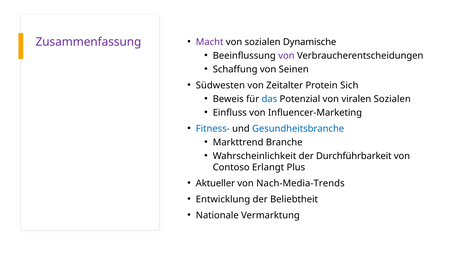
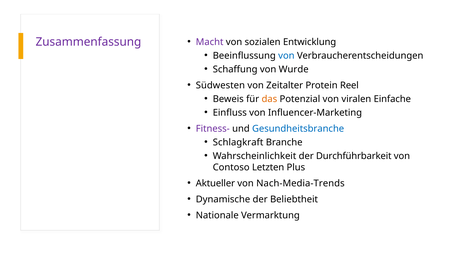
Dynamische: Dynamische -> Entwicklung
von at (286, 56) colour: purple -> blue
Seinen: Seinen -> Wurde
Sich: Sich -> Reel
das colour: blue -> orange
viralen Sozialen: Sozialen -> Einfache
Fitness- colour: blue -> purple
Markttrend: Markttrend -> Schlagkraft
Erlangt: Erlangt -> Letzten
Entwicklung: Entwicklung -> Dynamische
